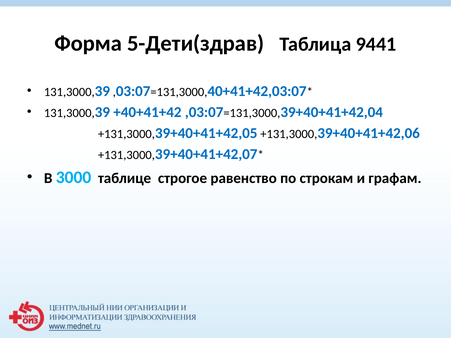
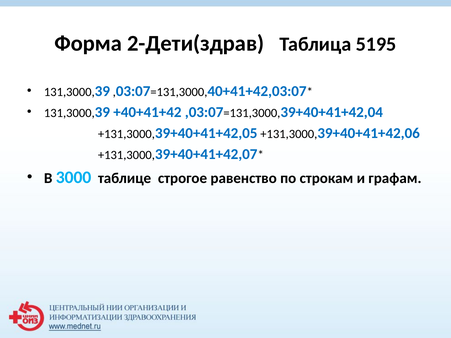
5-Дети(здрав: 5-Дети(здрав -> 2-Дети(здрав
9441: 9441 -> 5195
